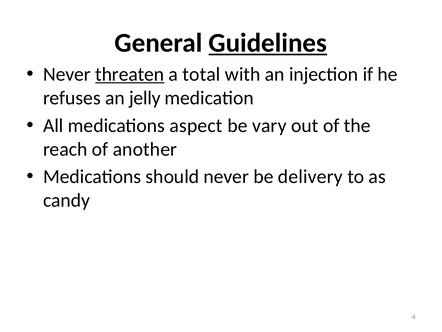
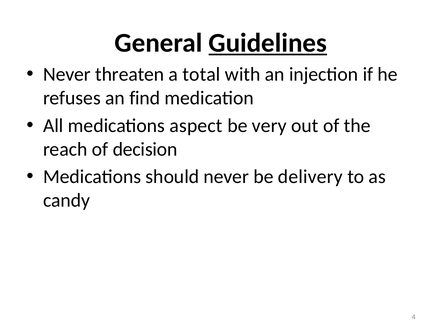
threaten underline: present -> none
jelly: jelly -> find
vary: vary -> very
another: another -> decision
